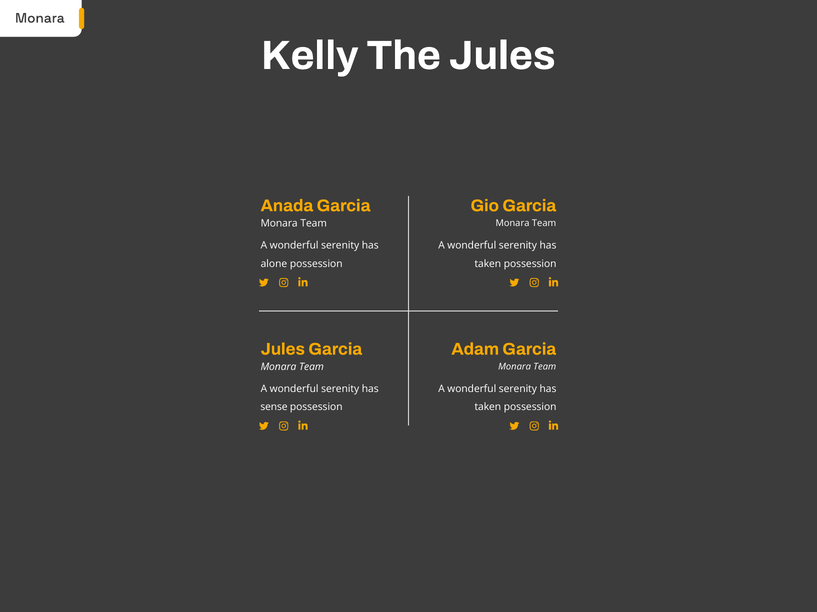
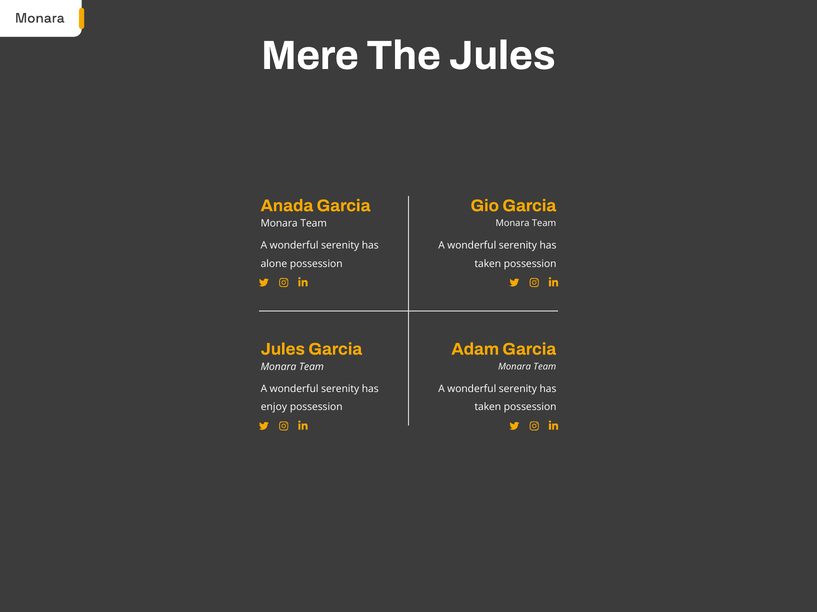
Kelly: Kelly -> Mere
sense: sense -> enjoy
